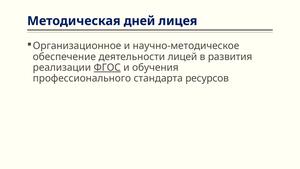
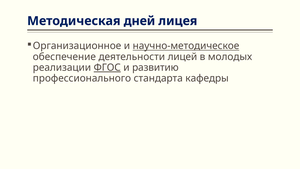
научно-методическое underline: none -> present
развития: развития -> молодых
обучения: обучения -> развитию
ресурсов: ресурсов -> кафедры
